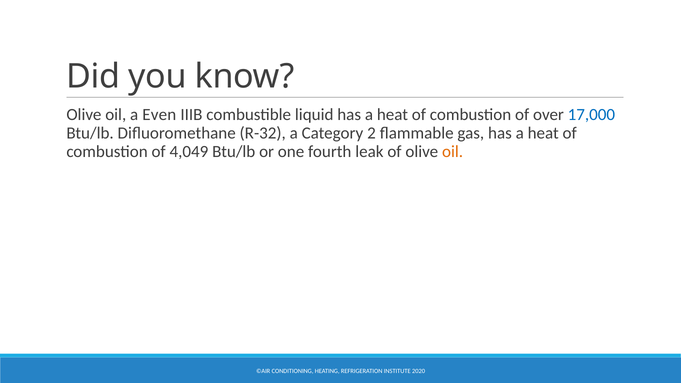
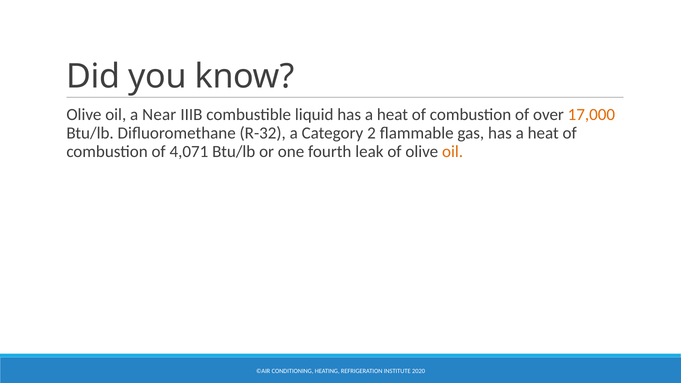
Even: Even -> Near
17,000 colour: blue -> orange
4,049: 4,049 -> 4,071
